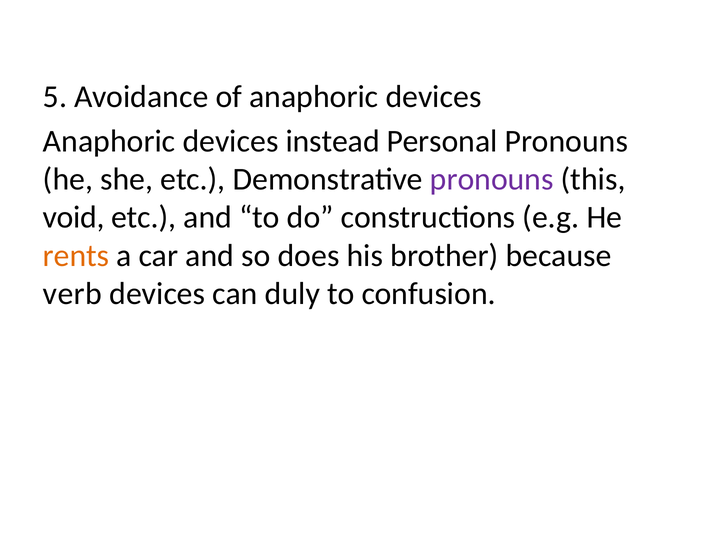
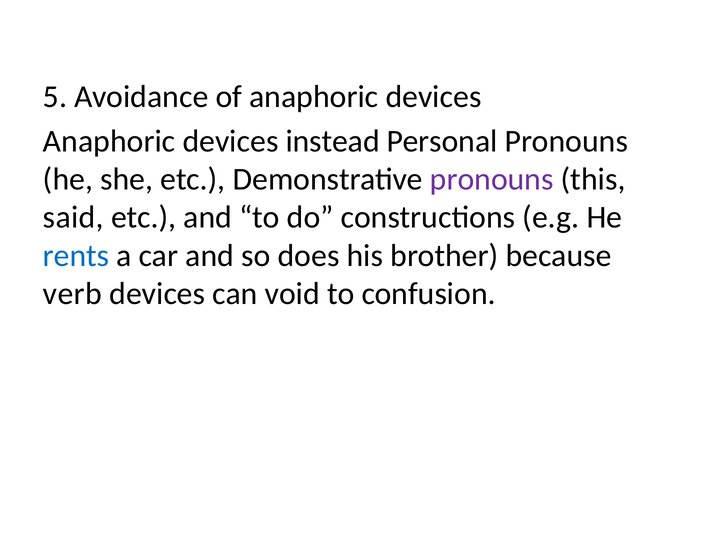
void: void -> said
rents colour: orange -> blue
duly: duly -> void
